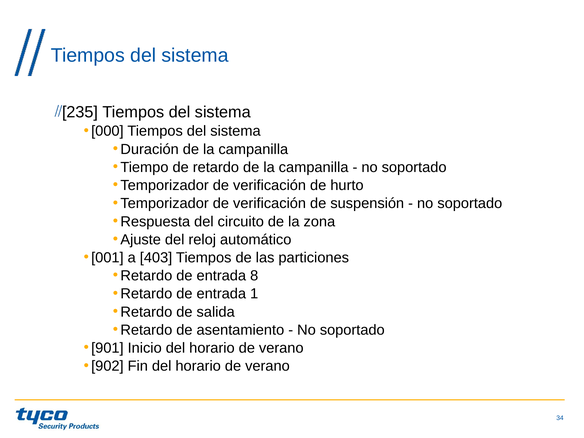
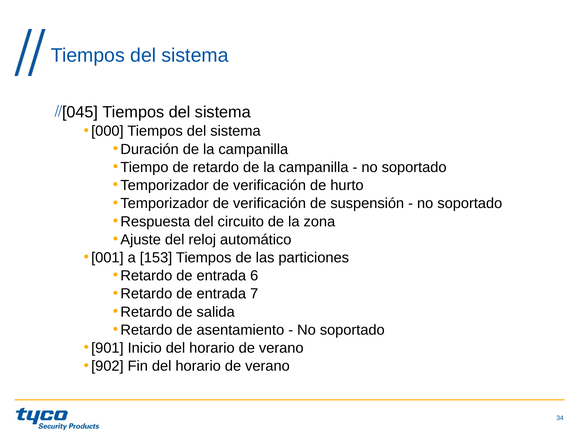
235: 235 -> 045
403: 403 -> 153
8: 8 -> 6
1: 1 -> 7
